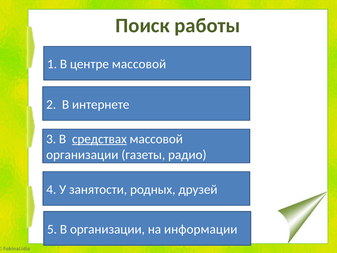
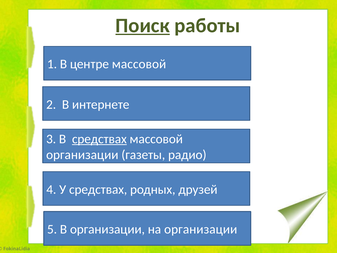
Поиск underline: none -> present
У занятости: занятости -> средствах
на информации: информации -> организации
